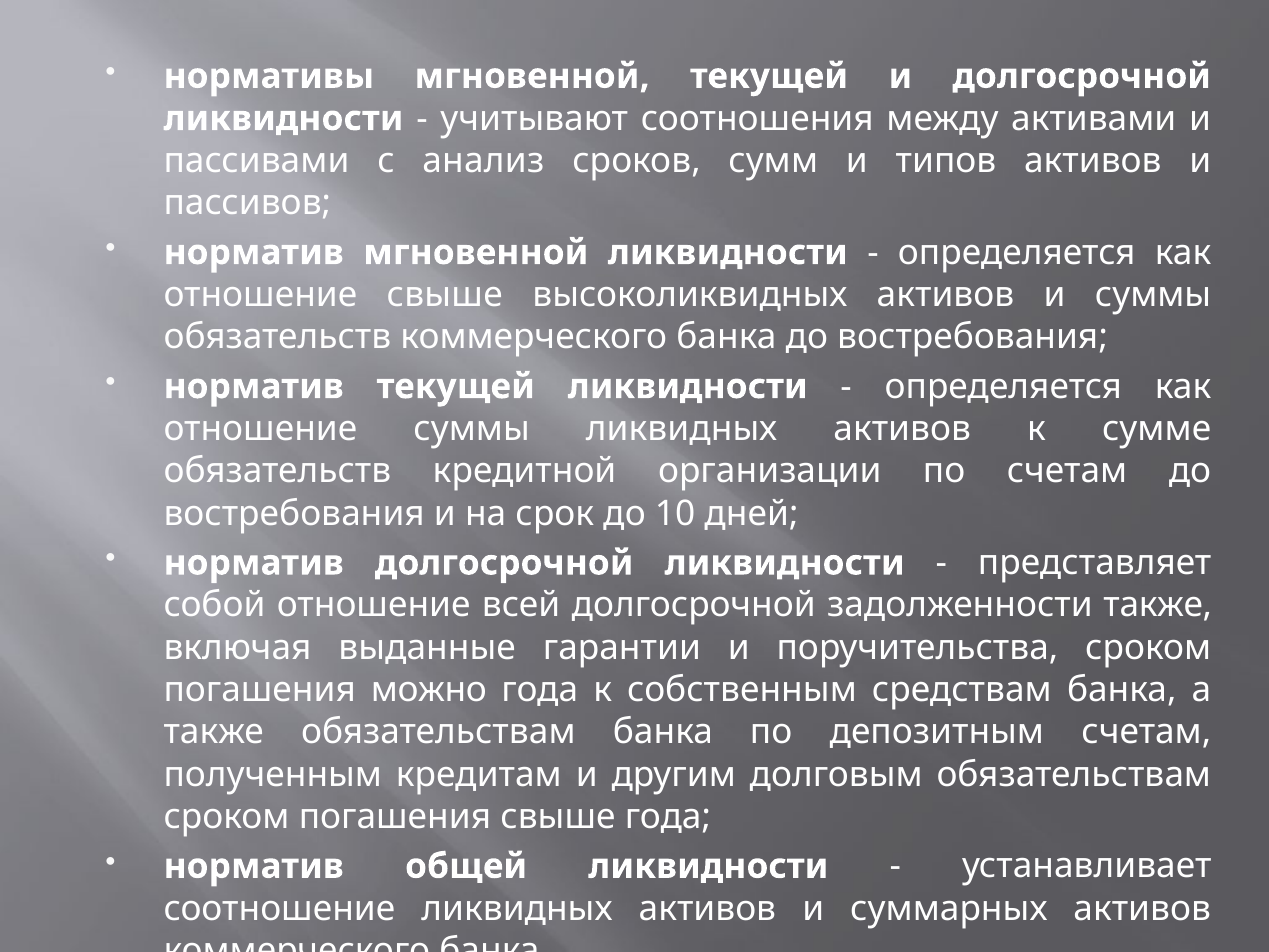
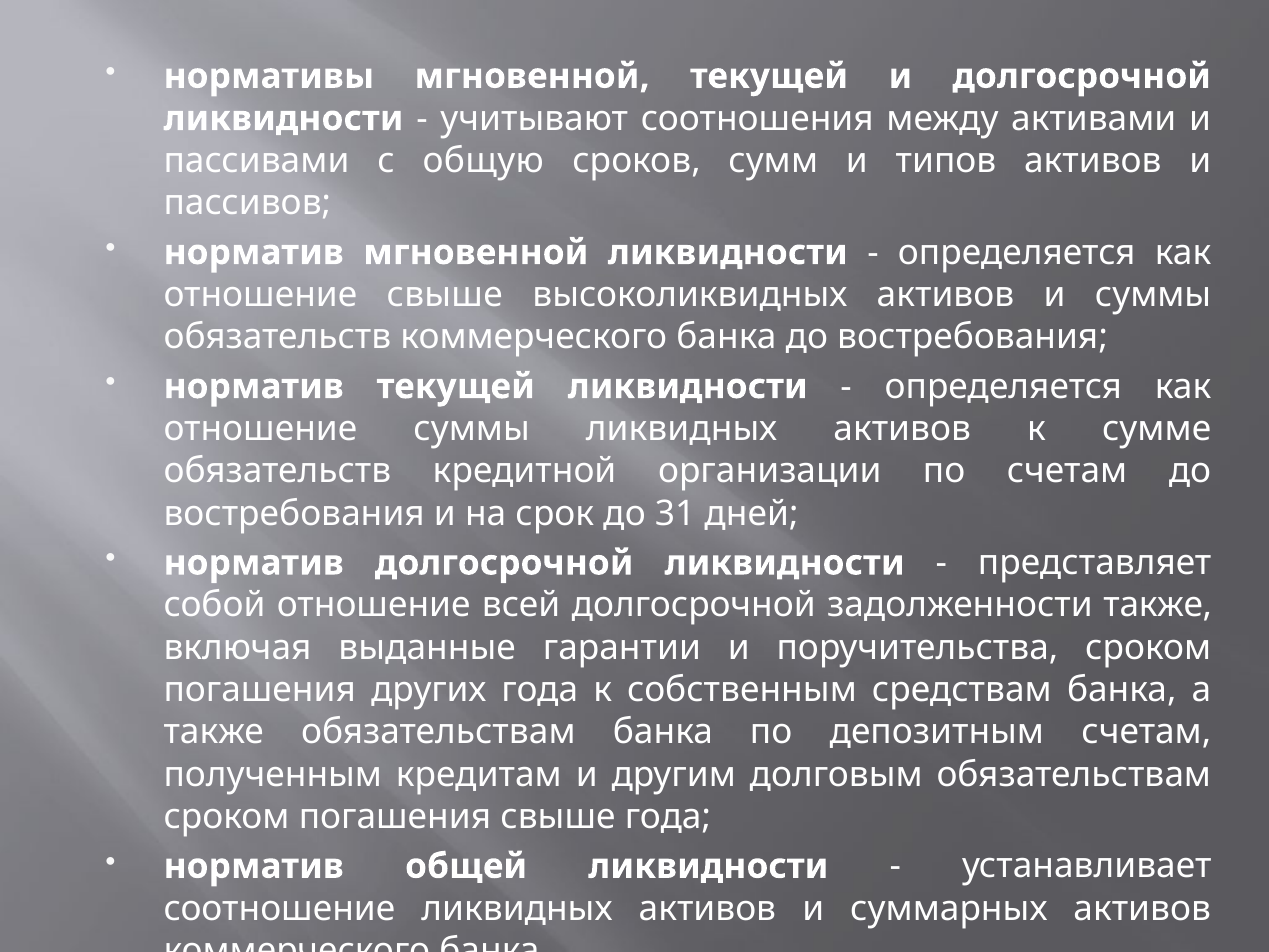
анализ: анализ -> общую
10: 10 -> 31
можно: можно -> других
